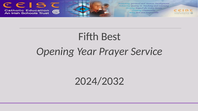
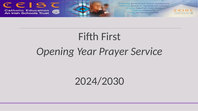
Best: Best -> First
2024/2032: 2024/2032 -> 2024/2030
